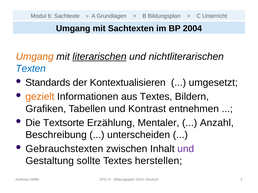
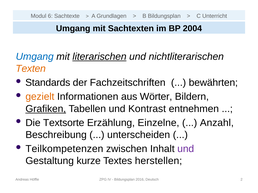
Umgang at (35, 57) colour: orange -> blue
Texten colour: blue -> orange
Kontextualisieren: Kontextualisieren -> Fachzeitschriften
umgesetzt: umgesetzt -> bewährten
aus Textes: Textes -> Wörter
Grafiken underline: none -> present
Mentaler: Mentaler -> Einzelne
Gebrauchstexten: Gebrauchstexten -> Teilkompetenzen
sollte: sollte -> kurze
